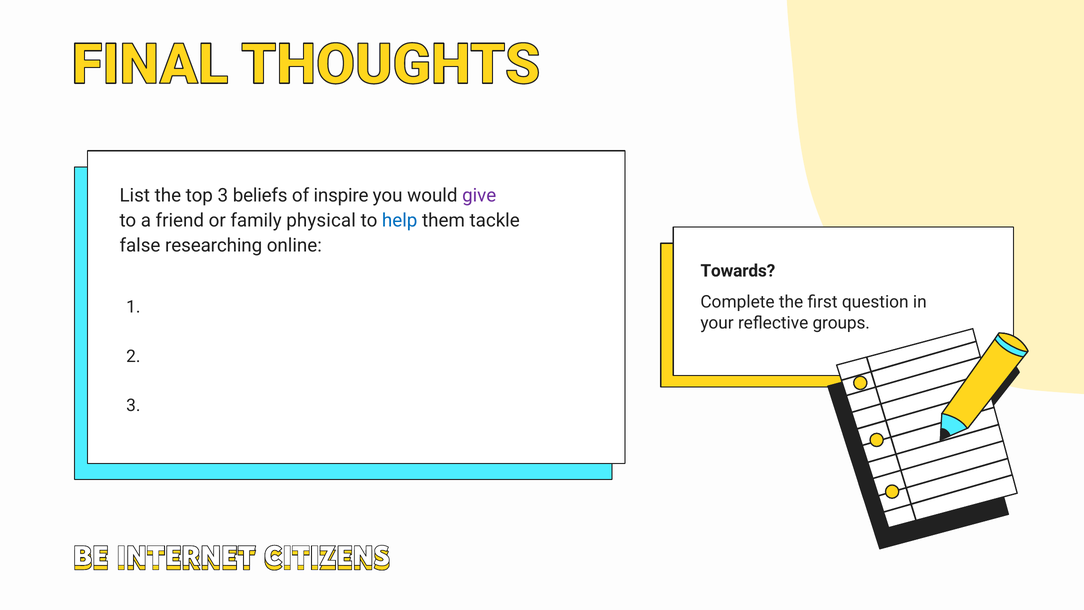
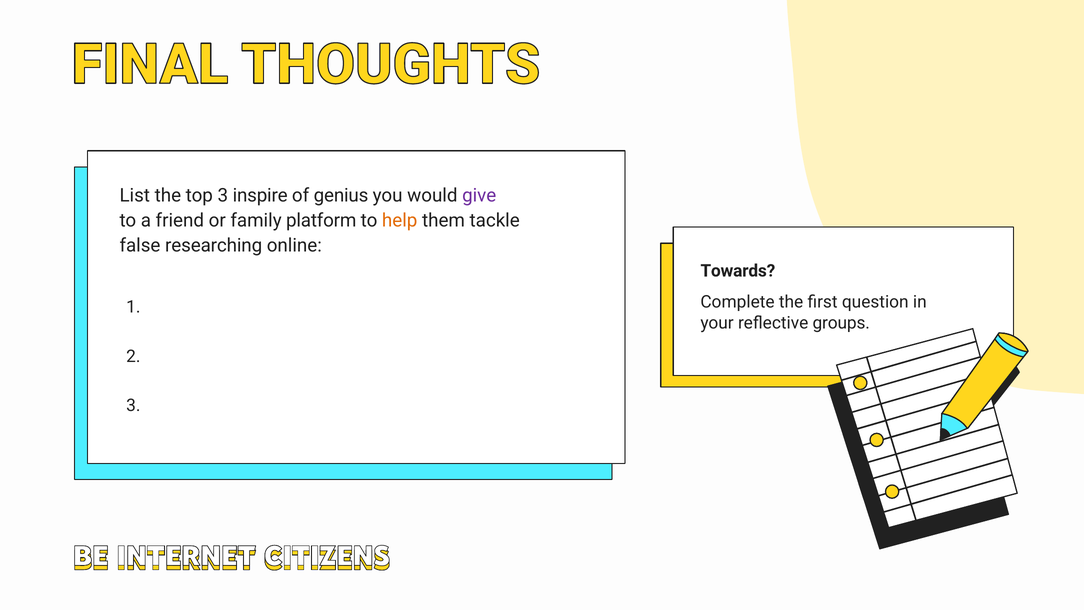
beliefs: beliefs -> inspire
inspire: inspire -> genius
physical: physical -> platform
help colour: blue -> orange
